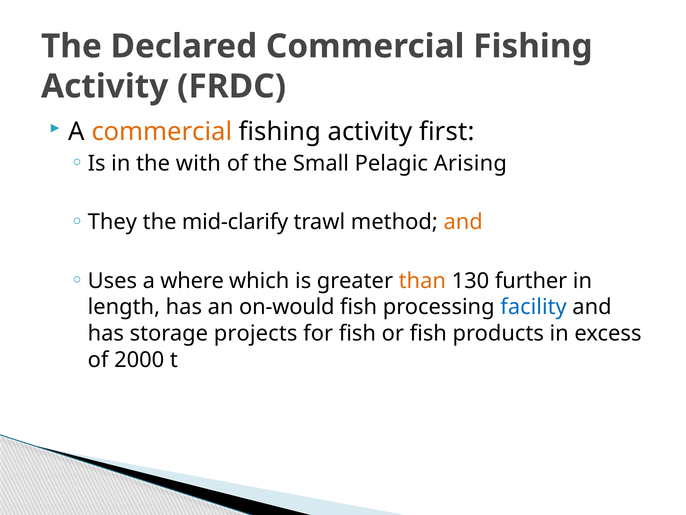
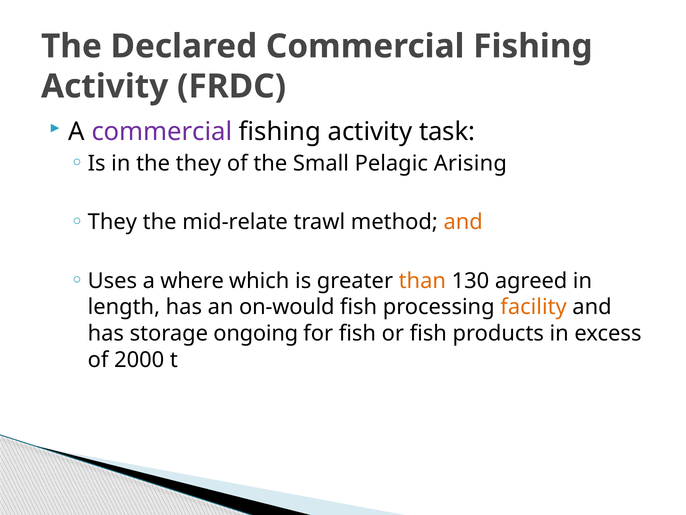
commercial at (162, 132) colour: orange -> purple
first: first -> task
the with: with -> they
mid-clarify: mid-clarify -> mid-relate
further: further -> agreed
facility colour: blue -> orange
projects: projects -> ongoing
